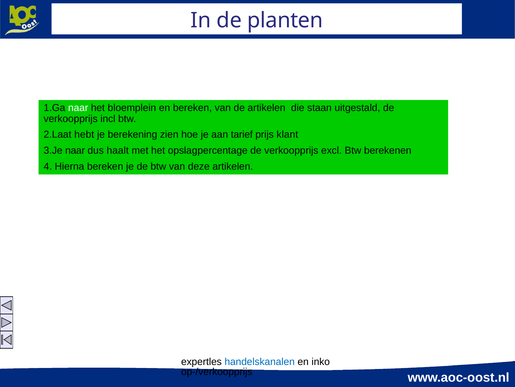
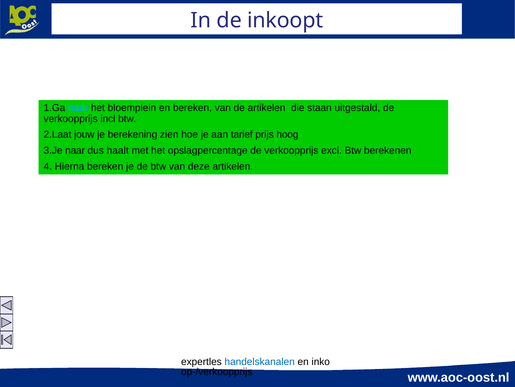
planten: planten -> inkoopt
naar at (78, 108) colour: white -> light blue
hebt: hebt -> jouw
klant: klant -> hoog
